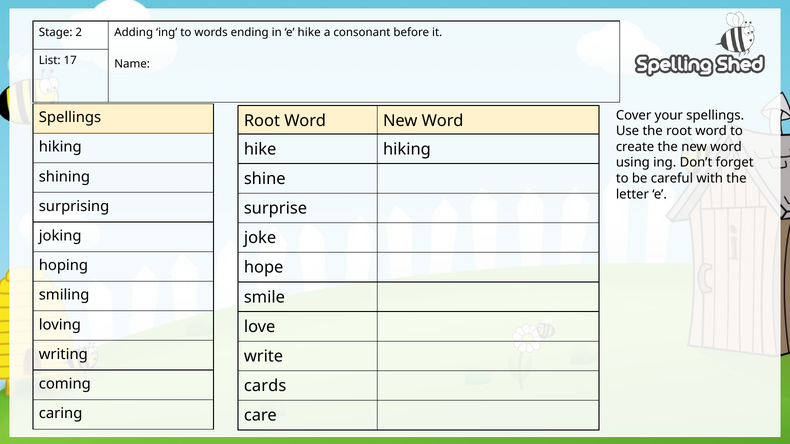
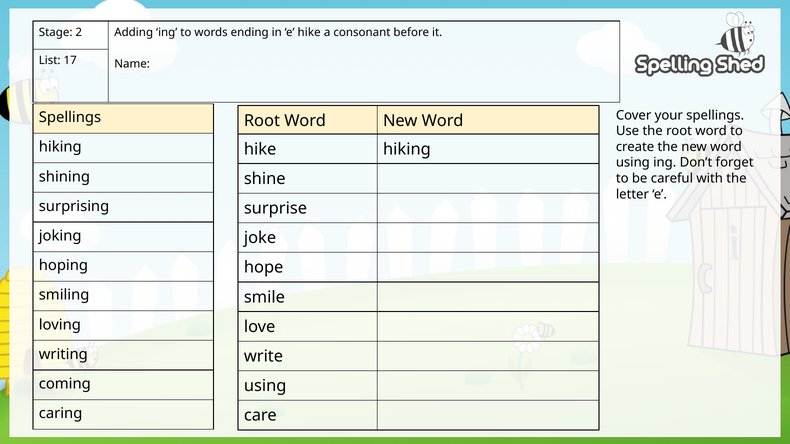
cards at (265, 386): cards -> using
